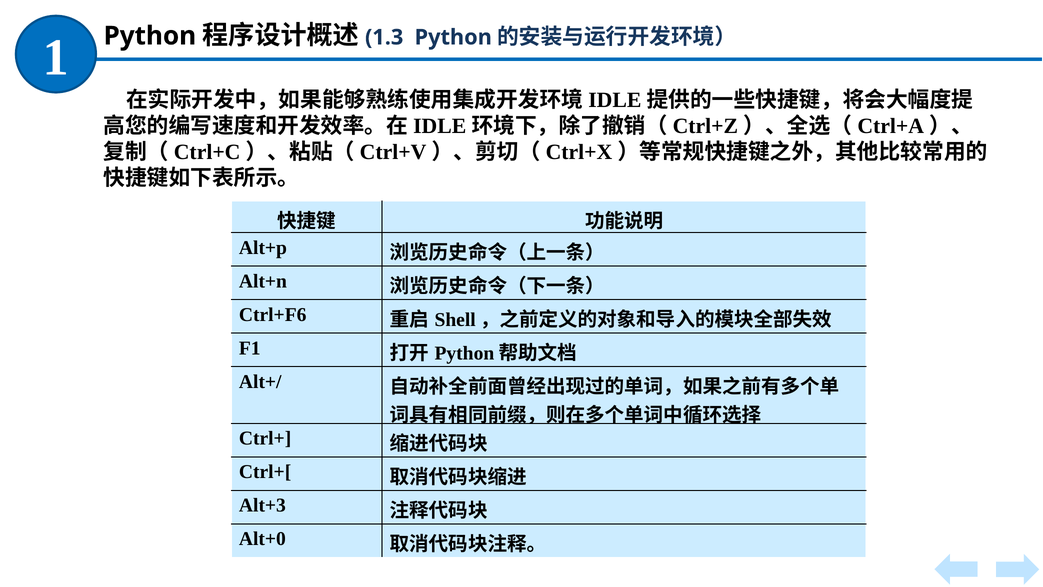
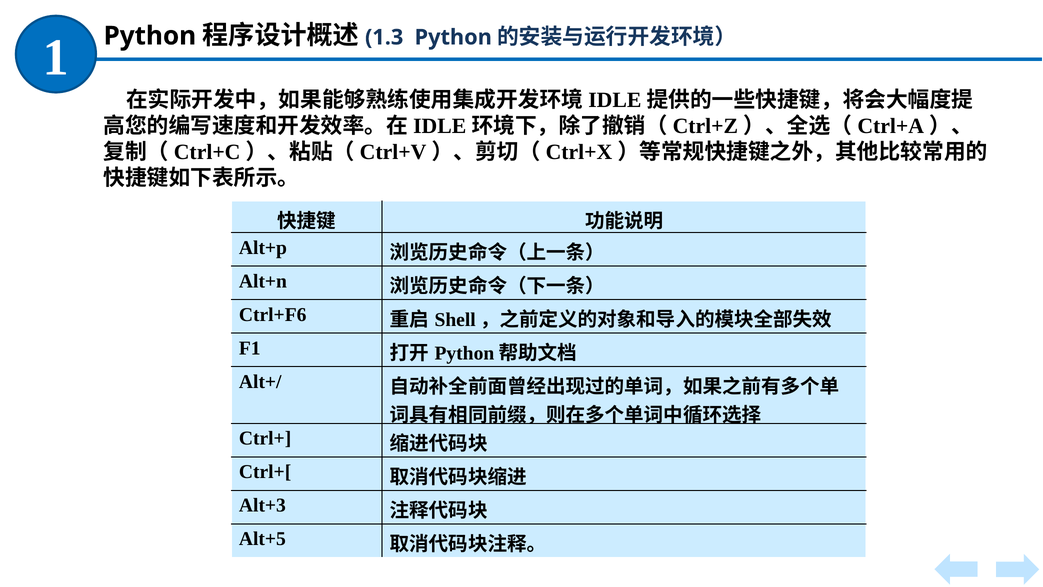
Alt+0: Alt+0 -> Alt+5
